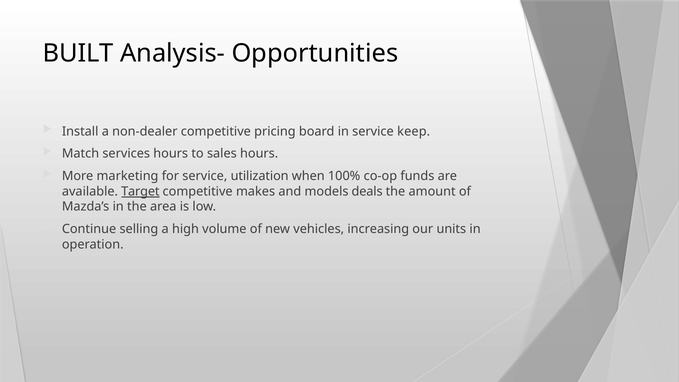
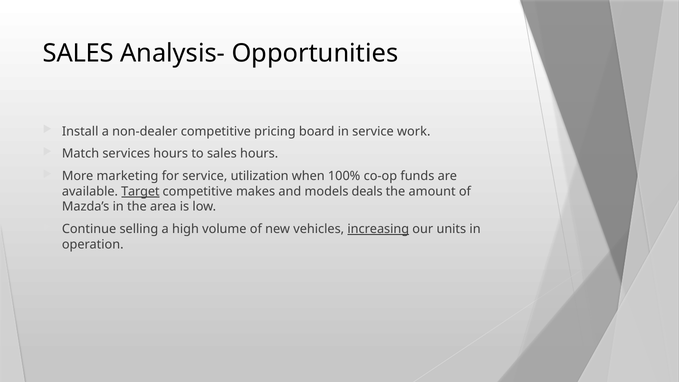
BUILT at (78, 54): BUILT -> SALES
keep: keep -> work
increasing underline: none -> present
